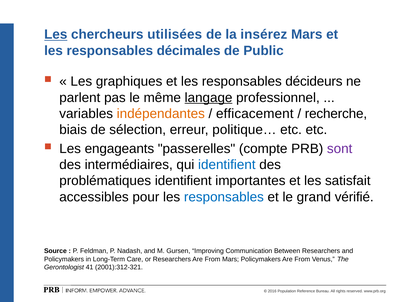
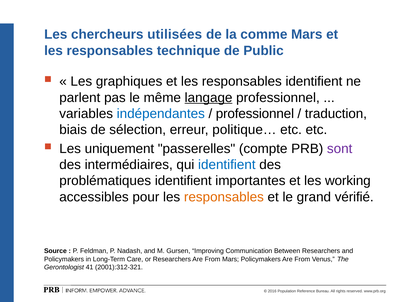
Les at (56, 35) underline: present -> none
insérez: insérez -> comme
décimales: décimales -> technique
responsables décideurs: décideurs -> identifient
indépendantes colour: orange -> blue
efficacement at (255, 114): efficacement -> professionnel
recherche: recherche -> traduction
engageants: engageants -> uniquement
satisfait: satisfait -> working
responsables at (224, 197) colour: blue -> orange
